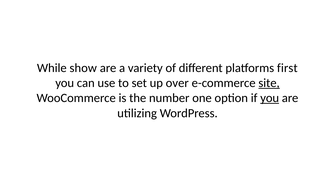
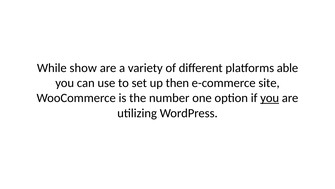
first: first -> able
over: over -> then
site underline: present -> none
